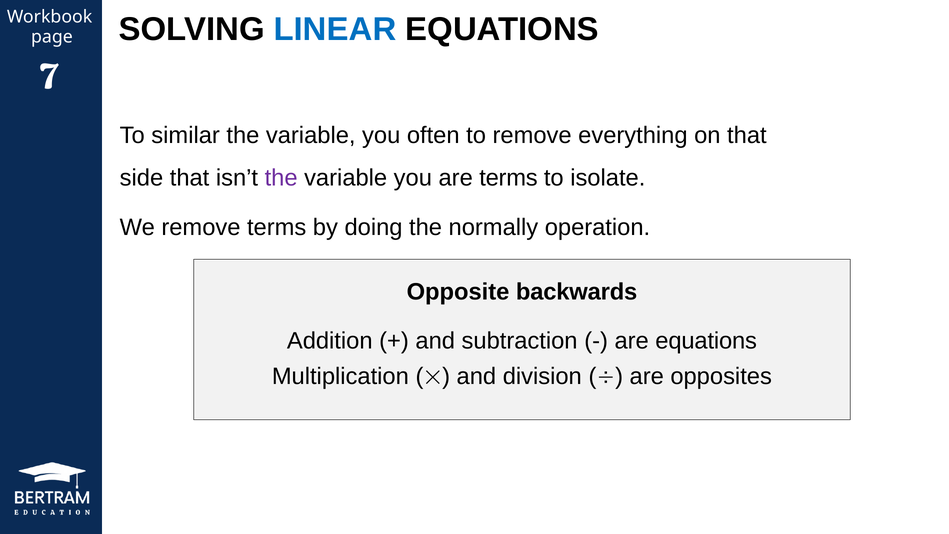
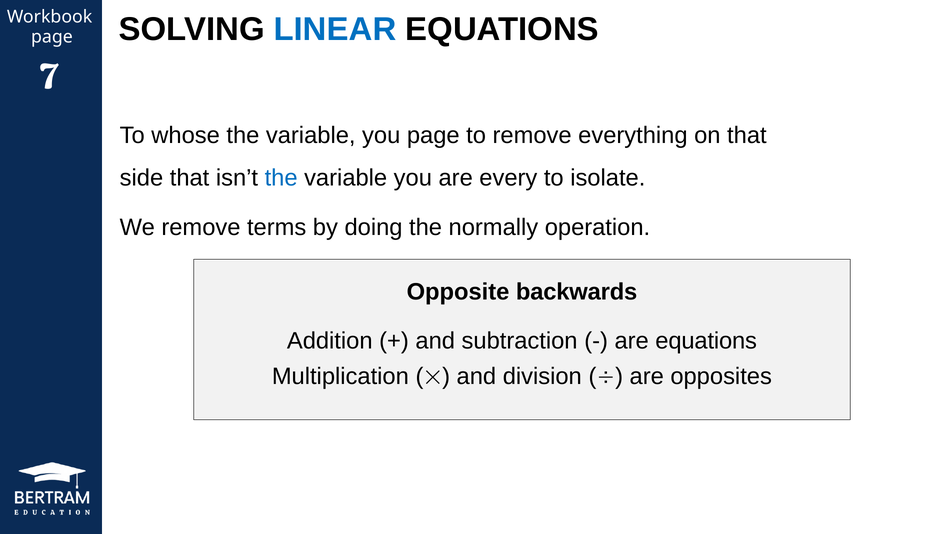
similar: similar -> whose
you often: often -> page
the at (281, 178) colour: purple -> blue
are terms: terms -> every
